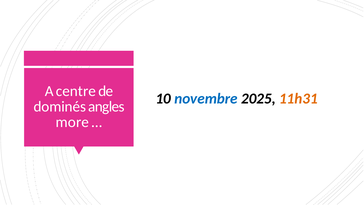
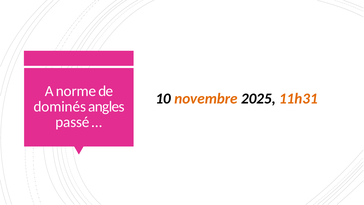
centre: centre -> norme
novembre colour: blue -> orange
more: more -> passé
